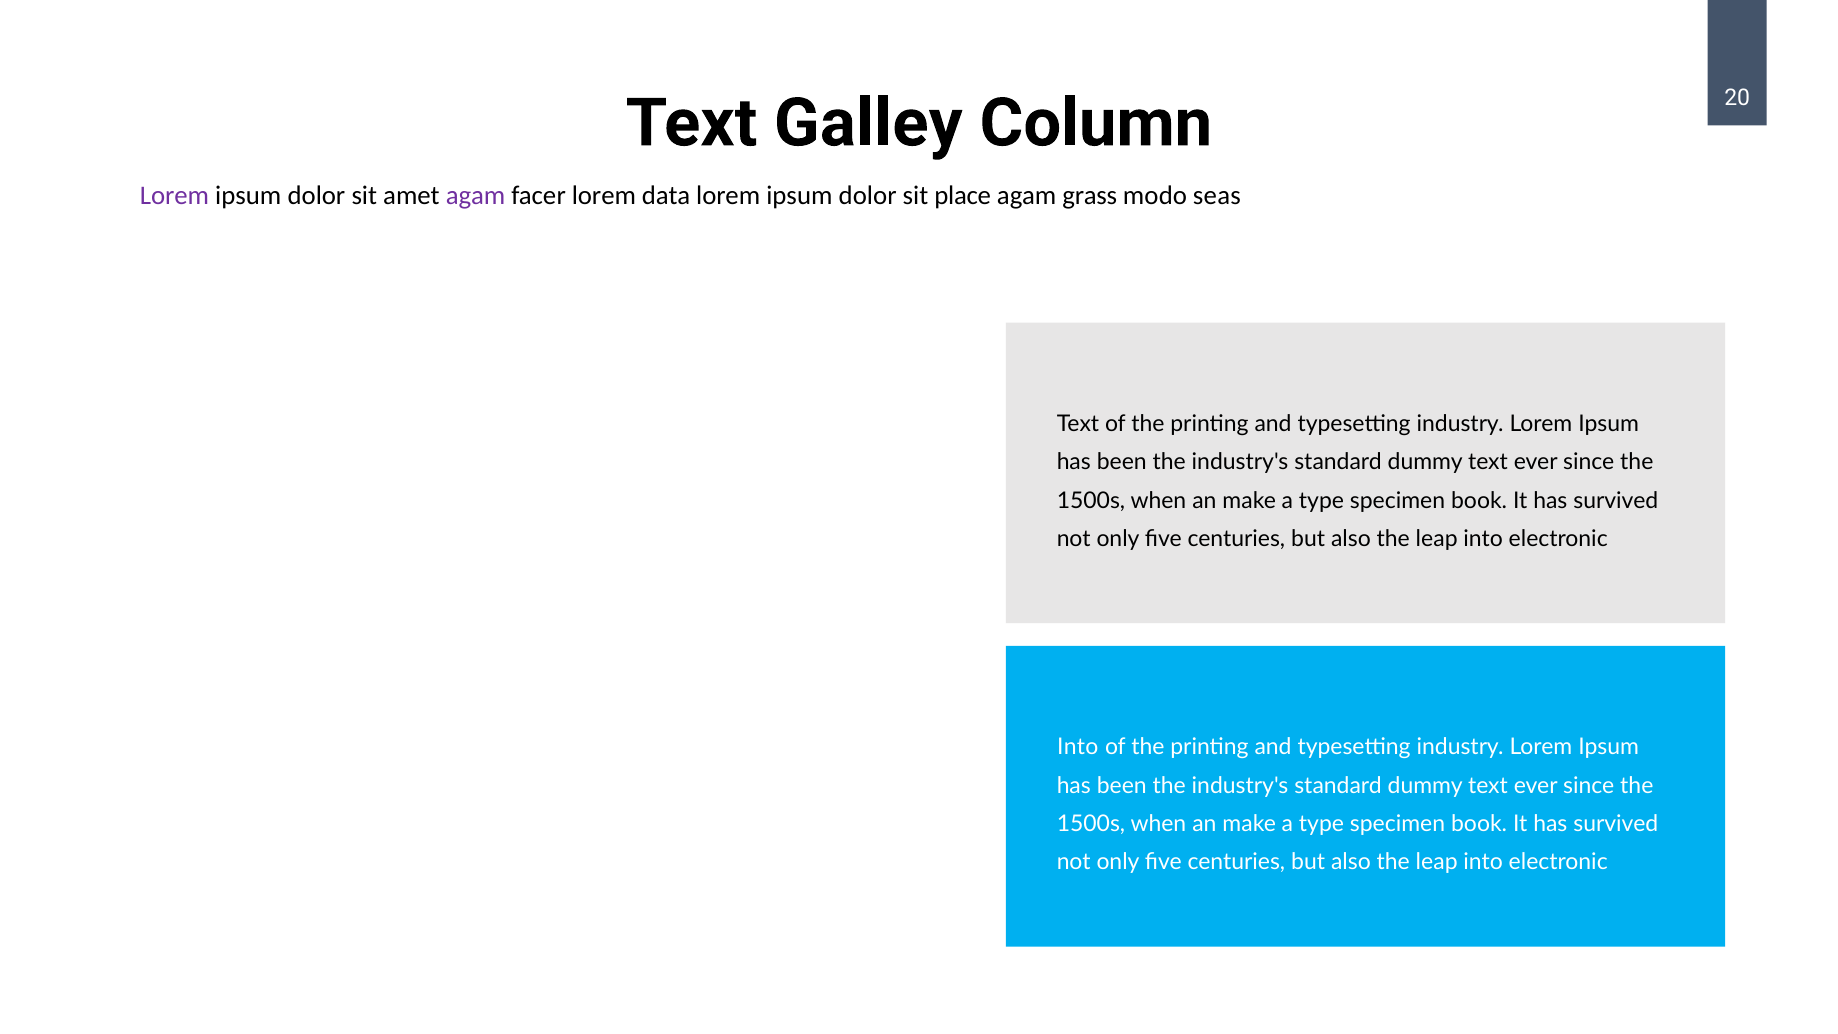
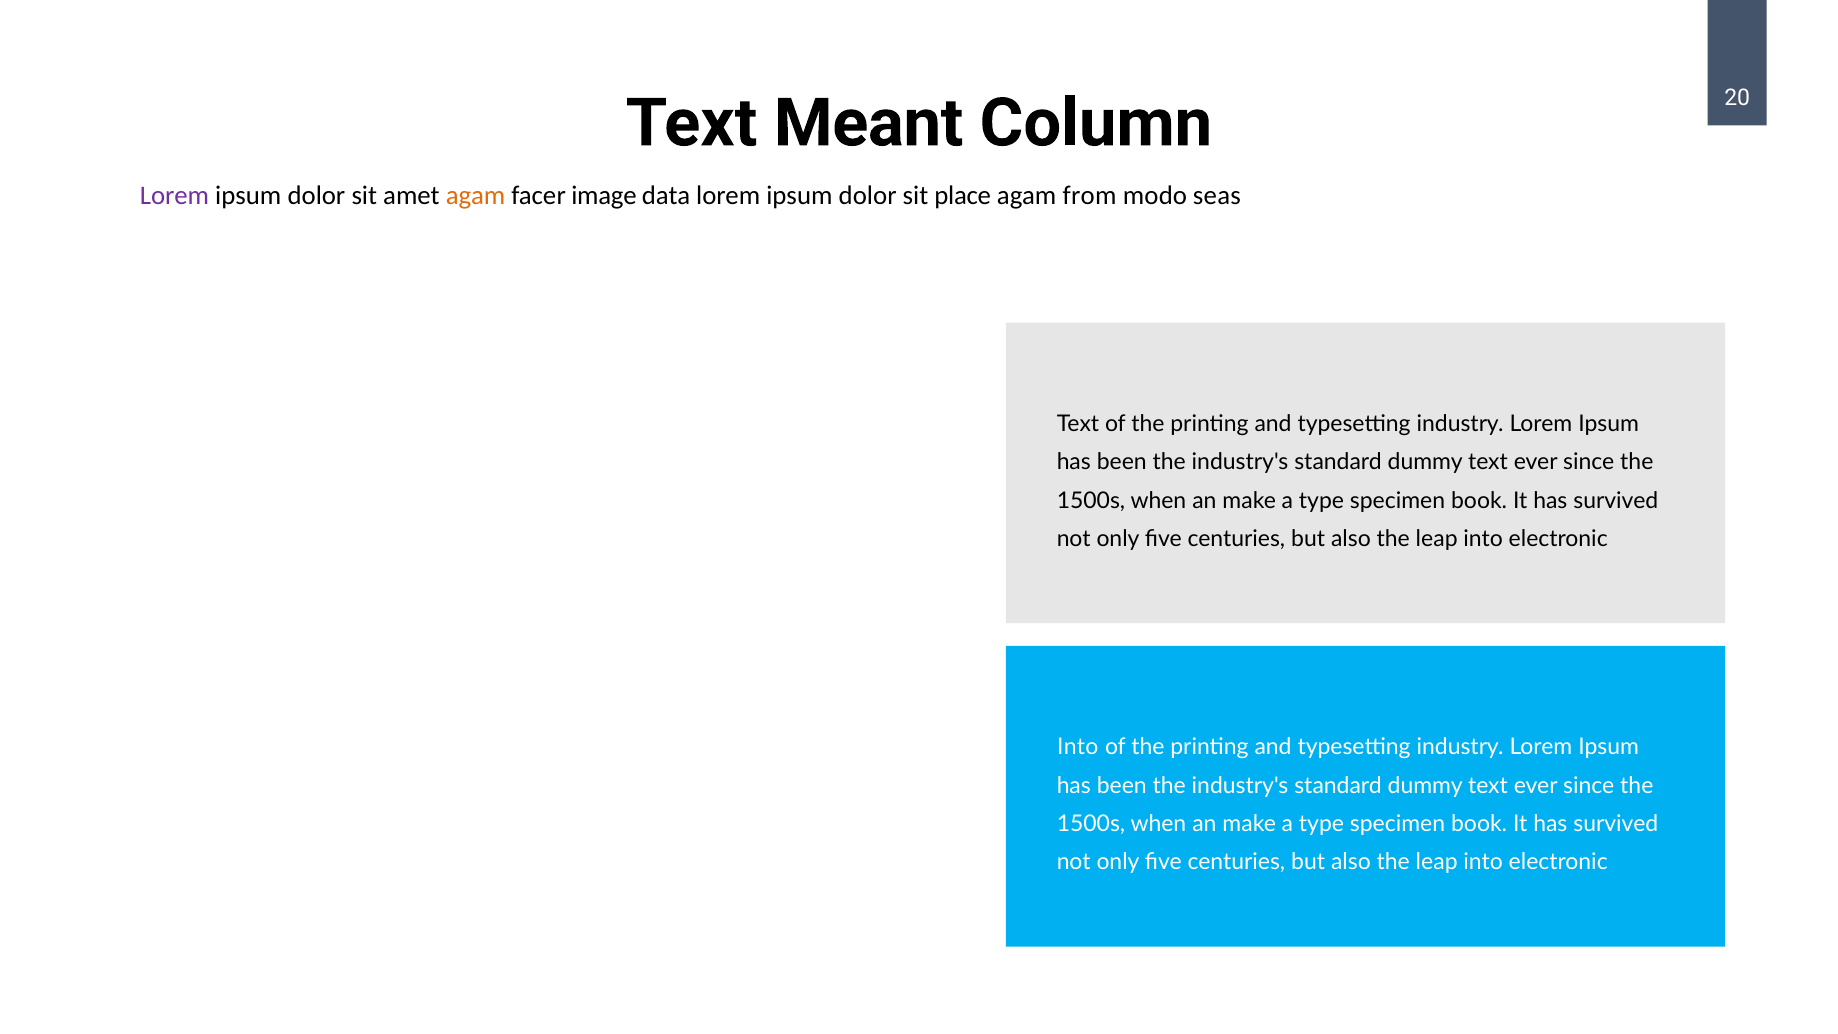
Galley: Galley -> Meant
agam at (476, 196) colour: purple -> orange
facer lorem: lorem -> image
grass: grass -> from
